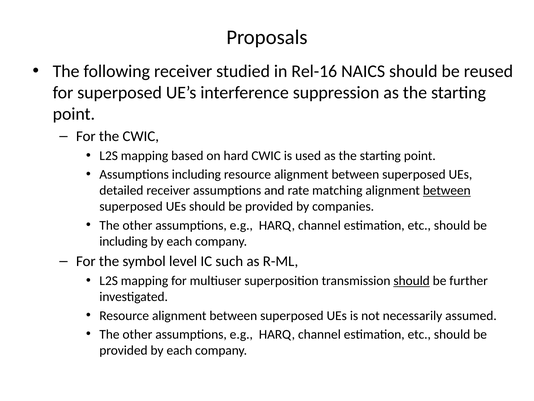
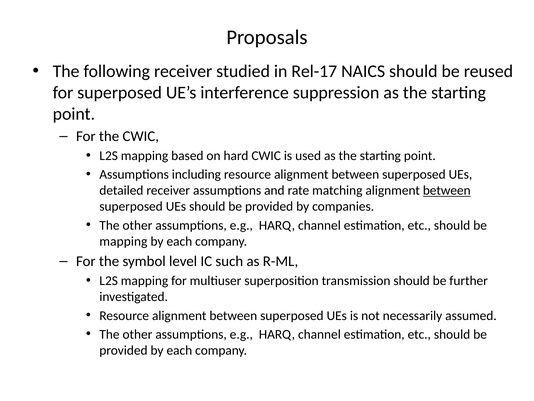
Rel-16: Rel-16 -> Rel-17
including at (124, 241): including -> mapping
should at (412, 280) underline: present -> none
